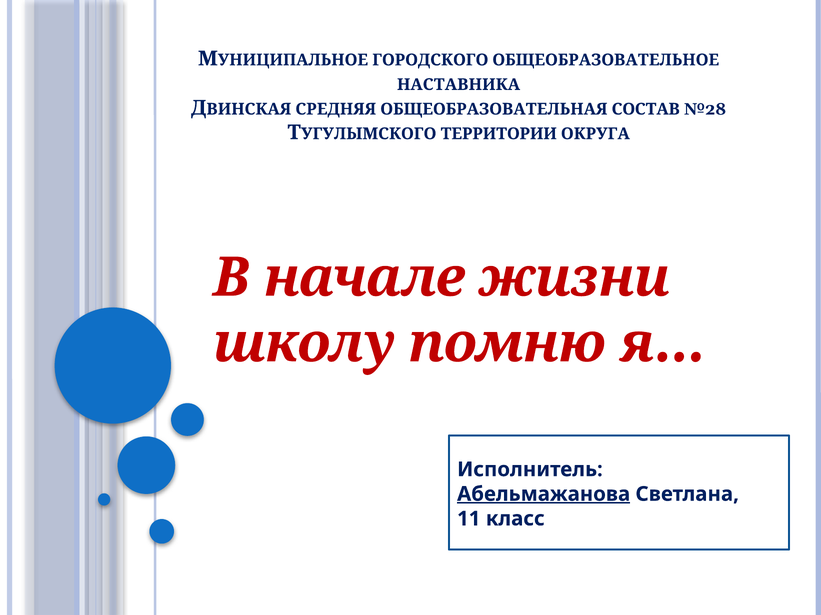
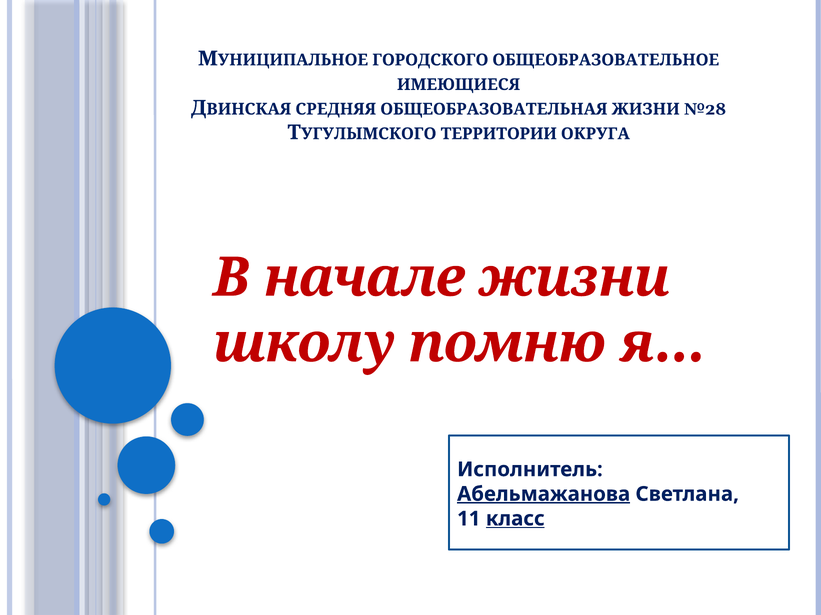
НАСТАВНИКА: НАСТАВНИКА -> ИМЕЮЩИЕСЯ
ОБЩЕОБРАЗОВАТЕЛЬНАЯ СОСТАВ: СОСТАВ -> ЖИЗНИ
класс underline: none -> present
